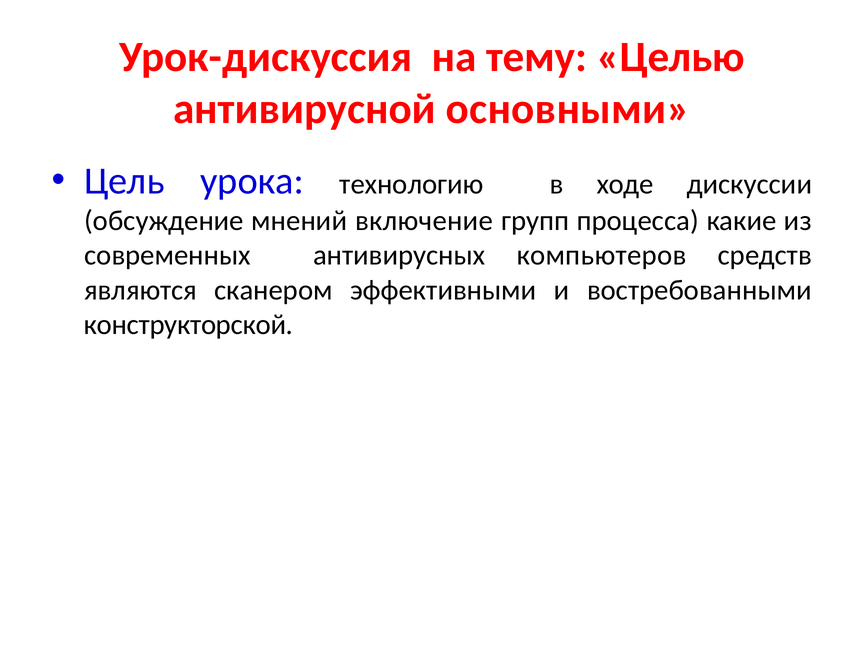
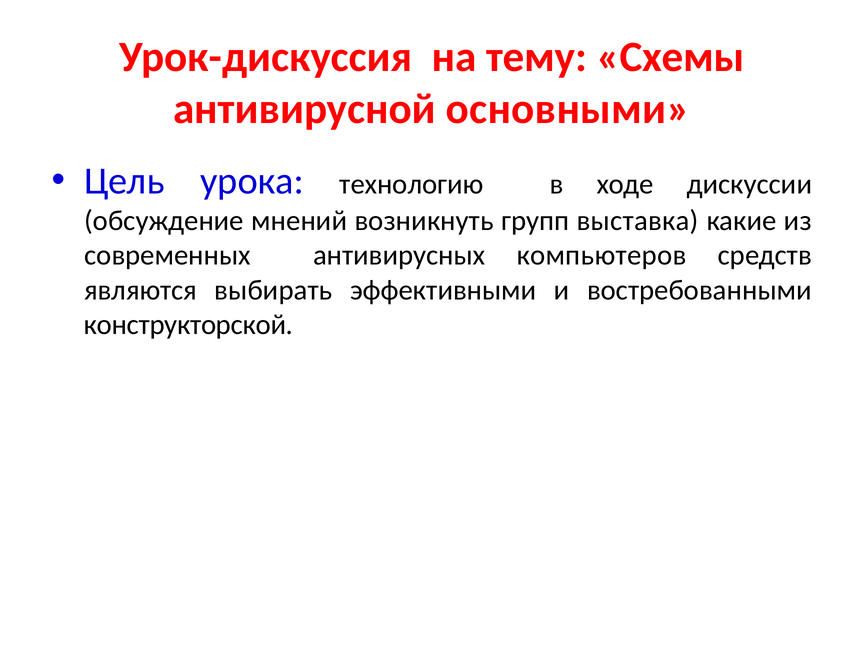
Целью: Целью -> Схемы
включение: включение -> возникнуть
процесса: процесса -> выставка
сканером: сканером -> выбирать
